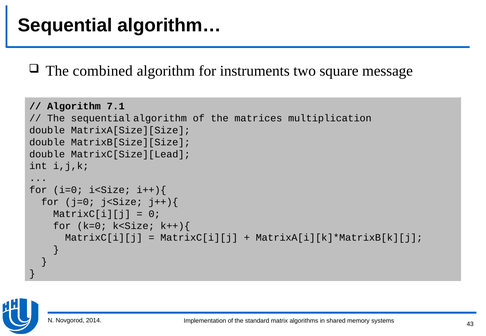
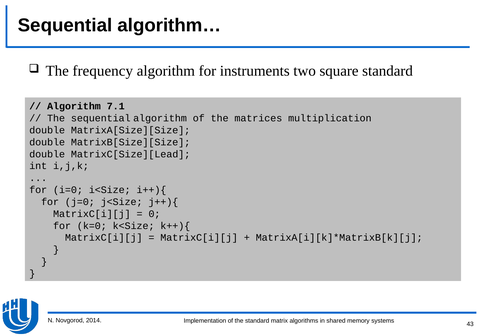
combined: combined -> frequency
square message: message -> standard
